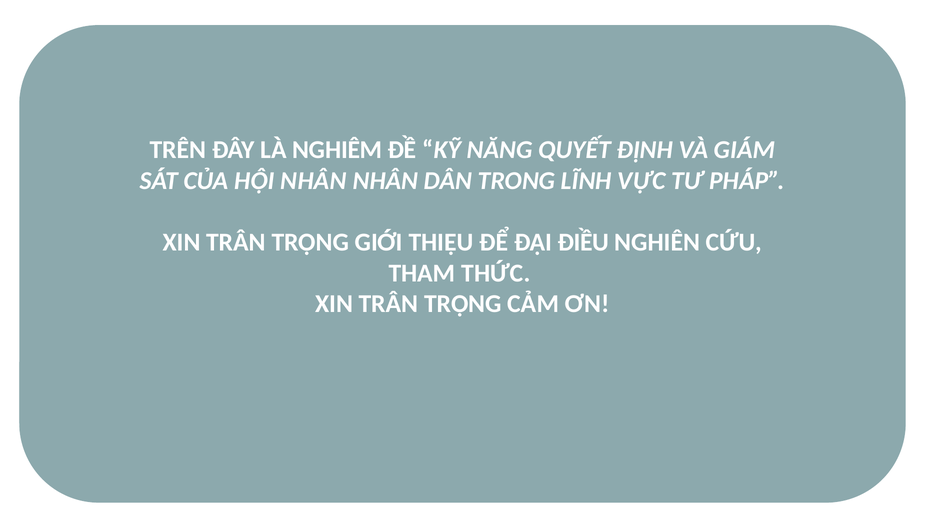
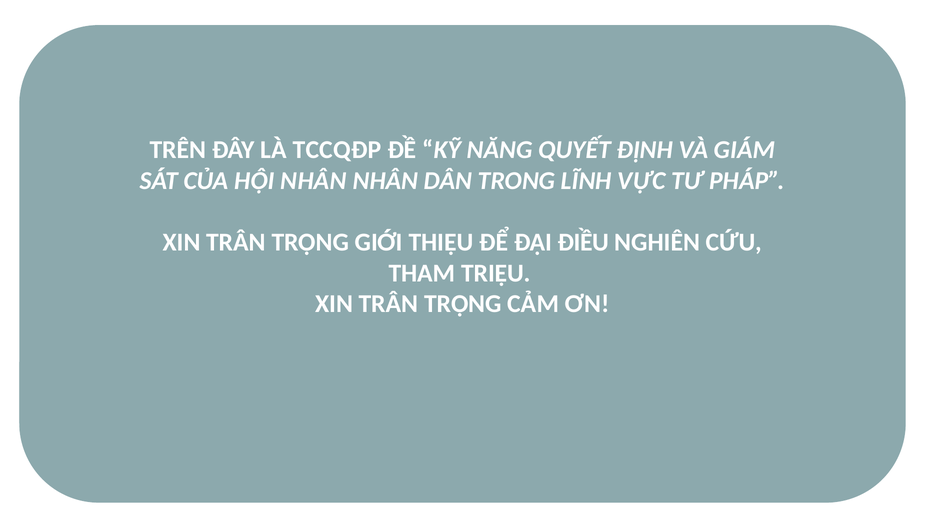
NGHIÊM: NGHIÊM -> TCCQĐP
THỨC: THỨC -> TRIỆU
